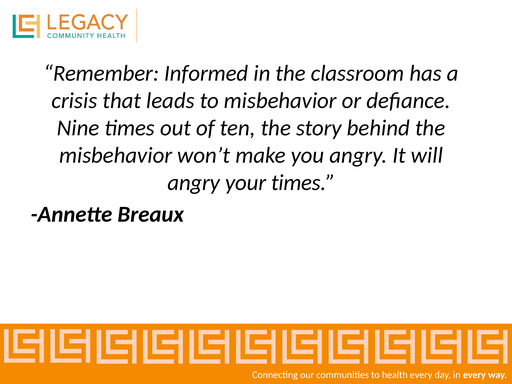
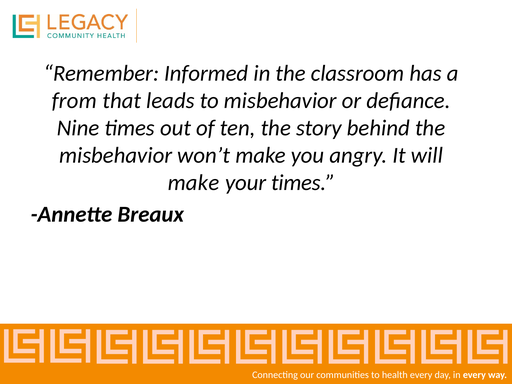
crisis: crisis -> from
angry at (194, 182): angry -> make
